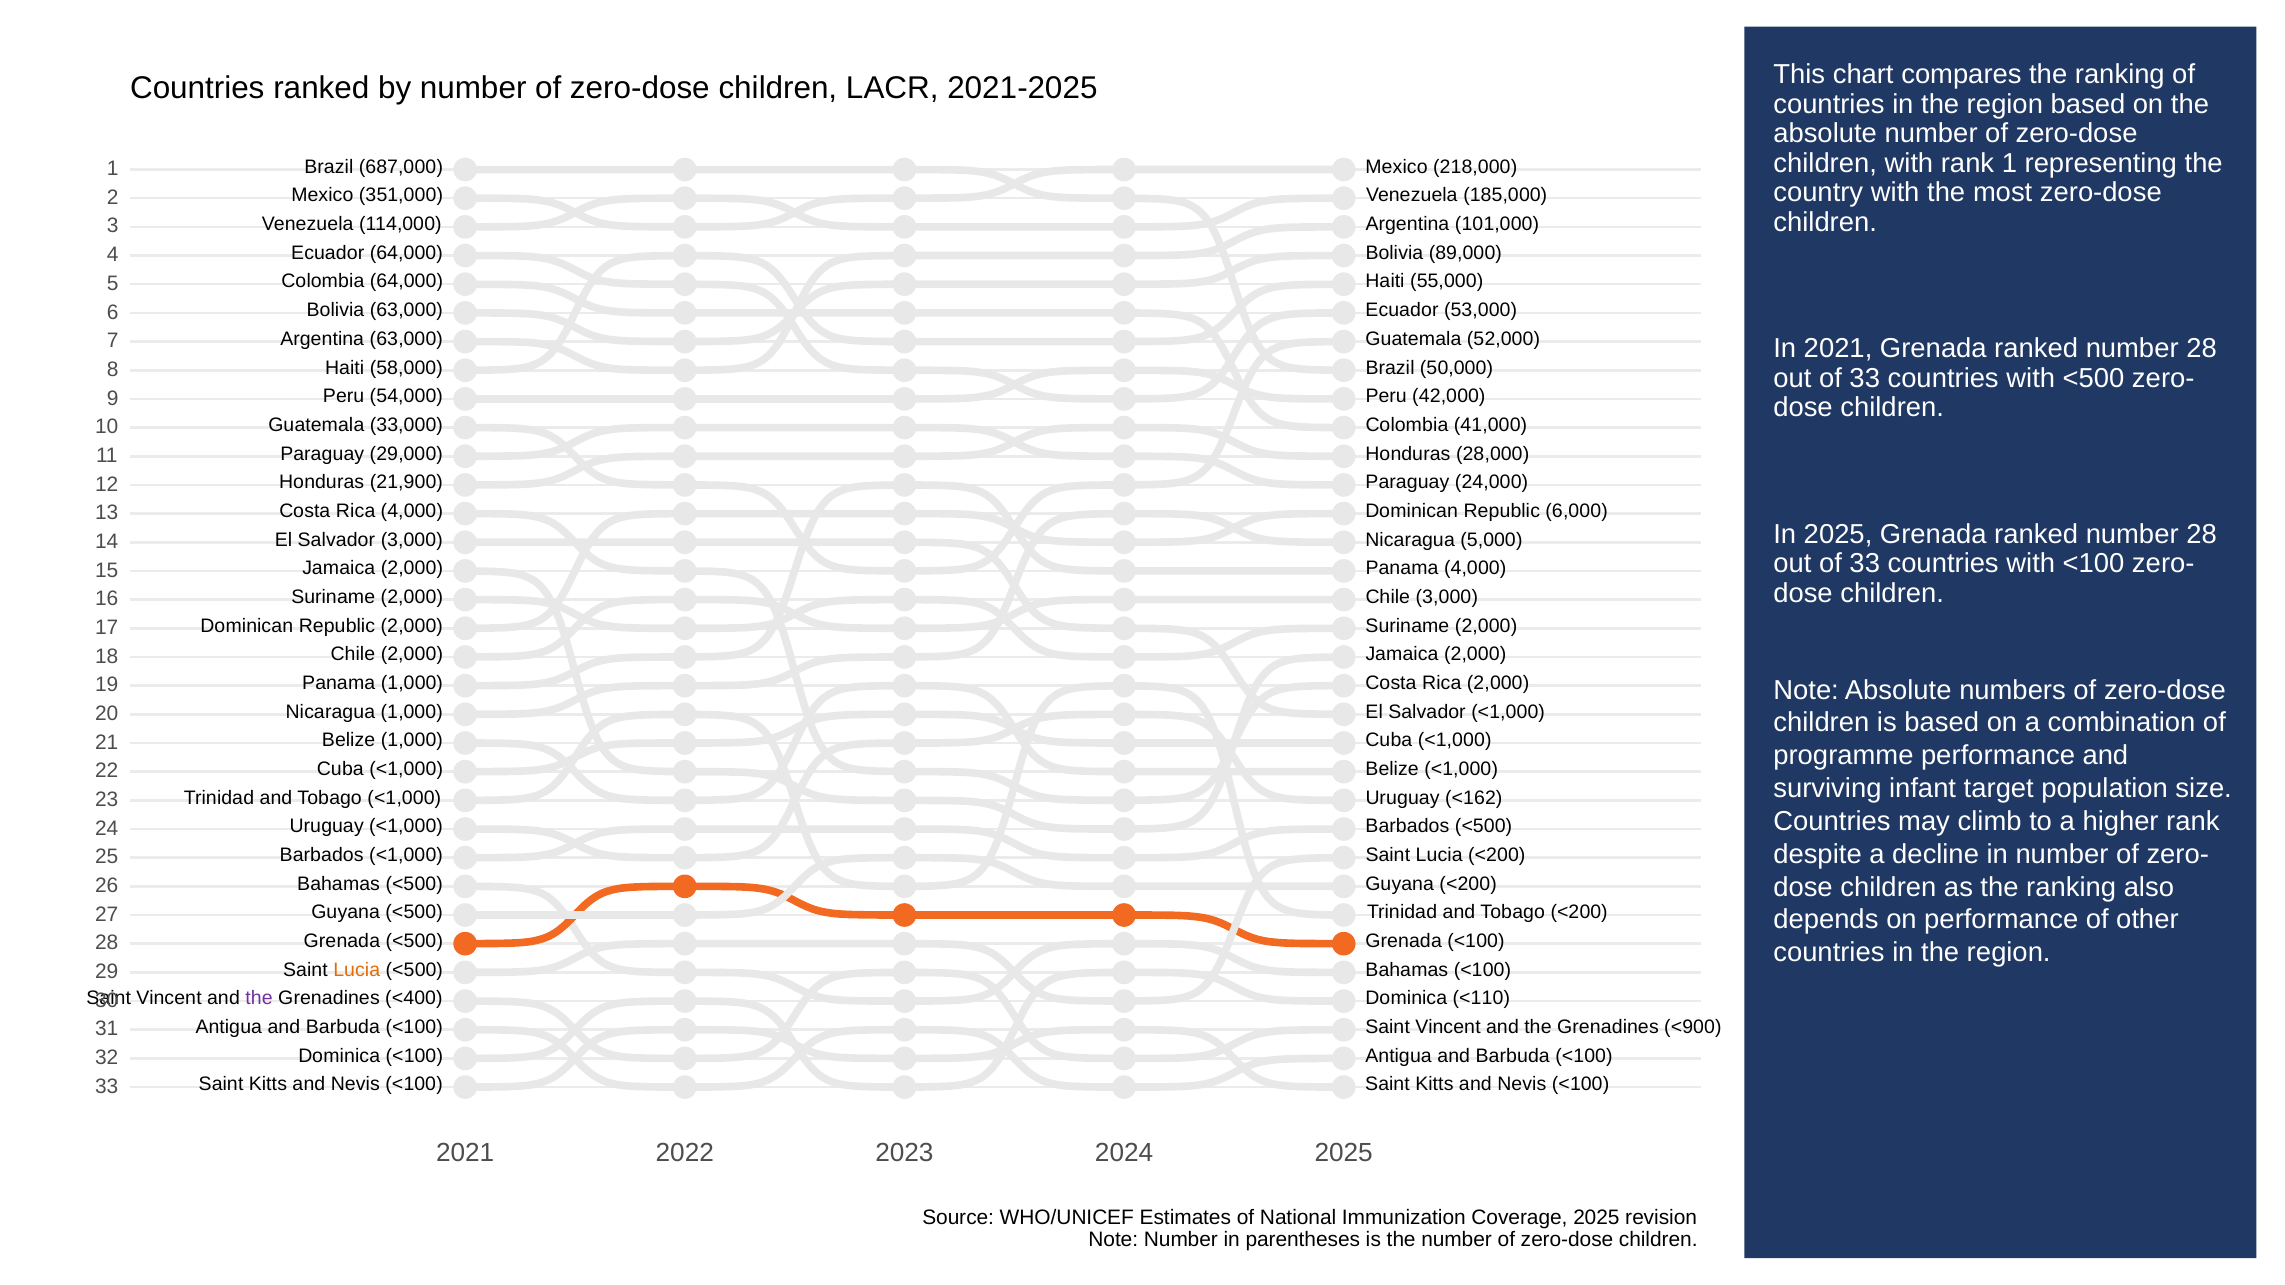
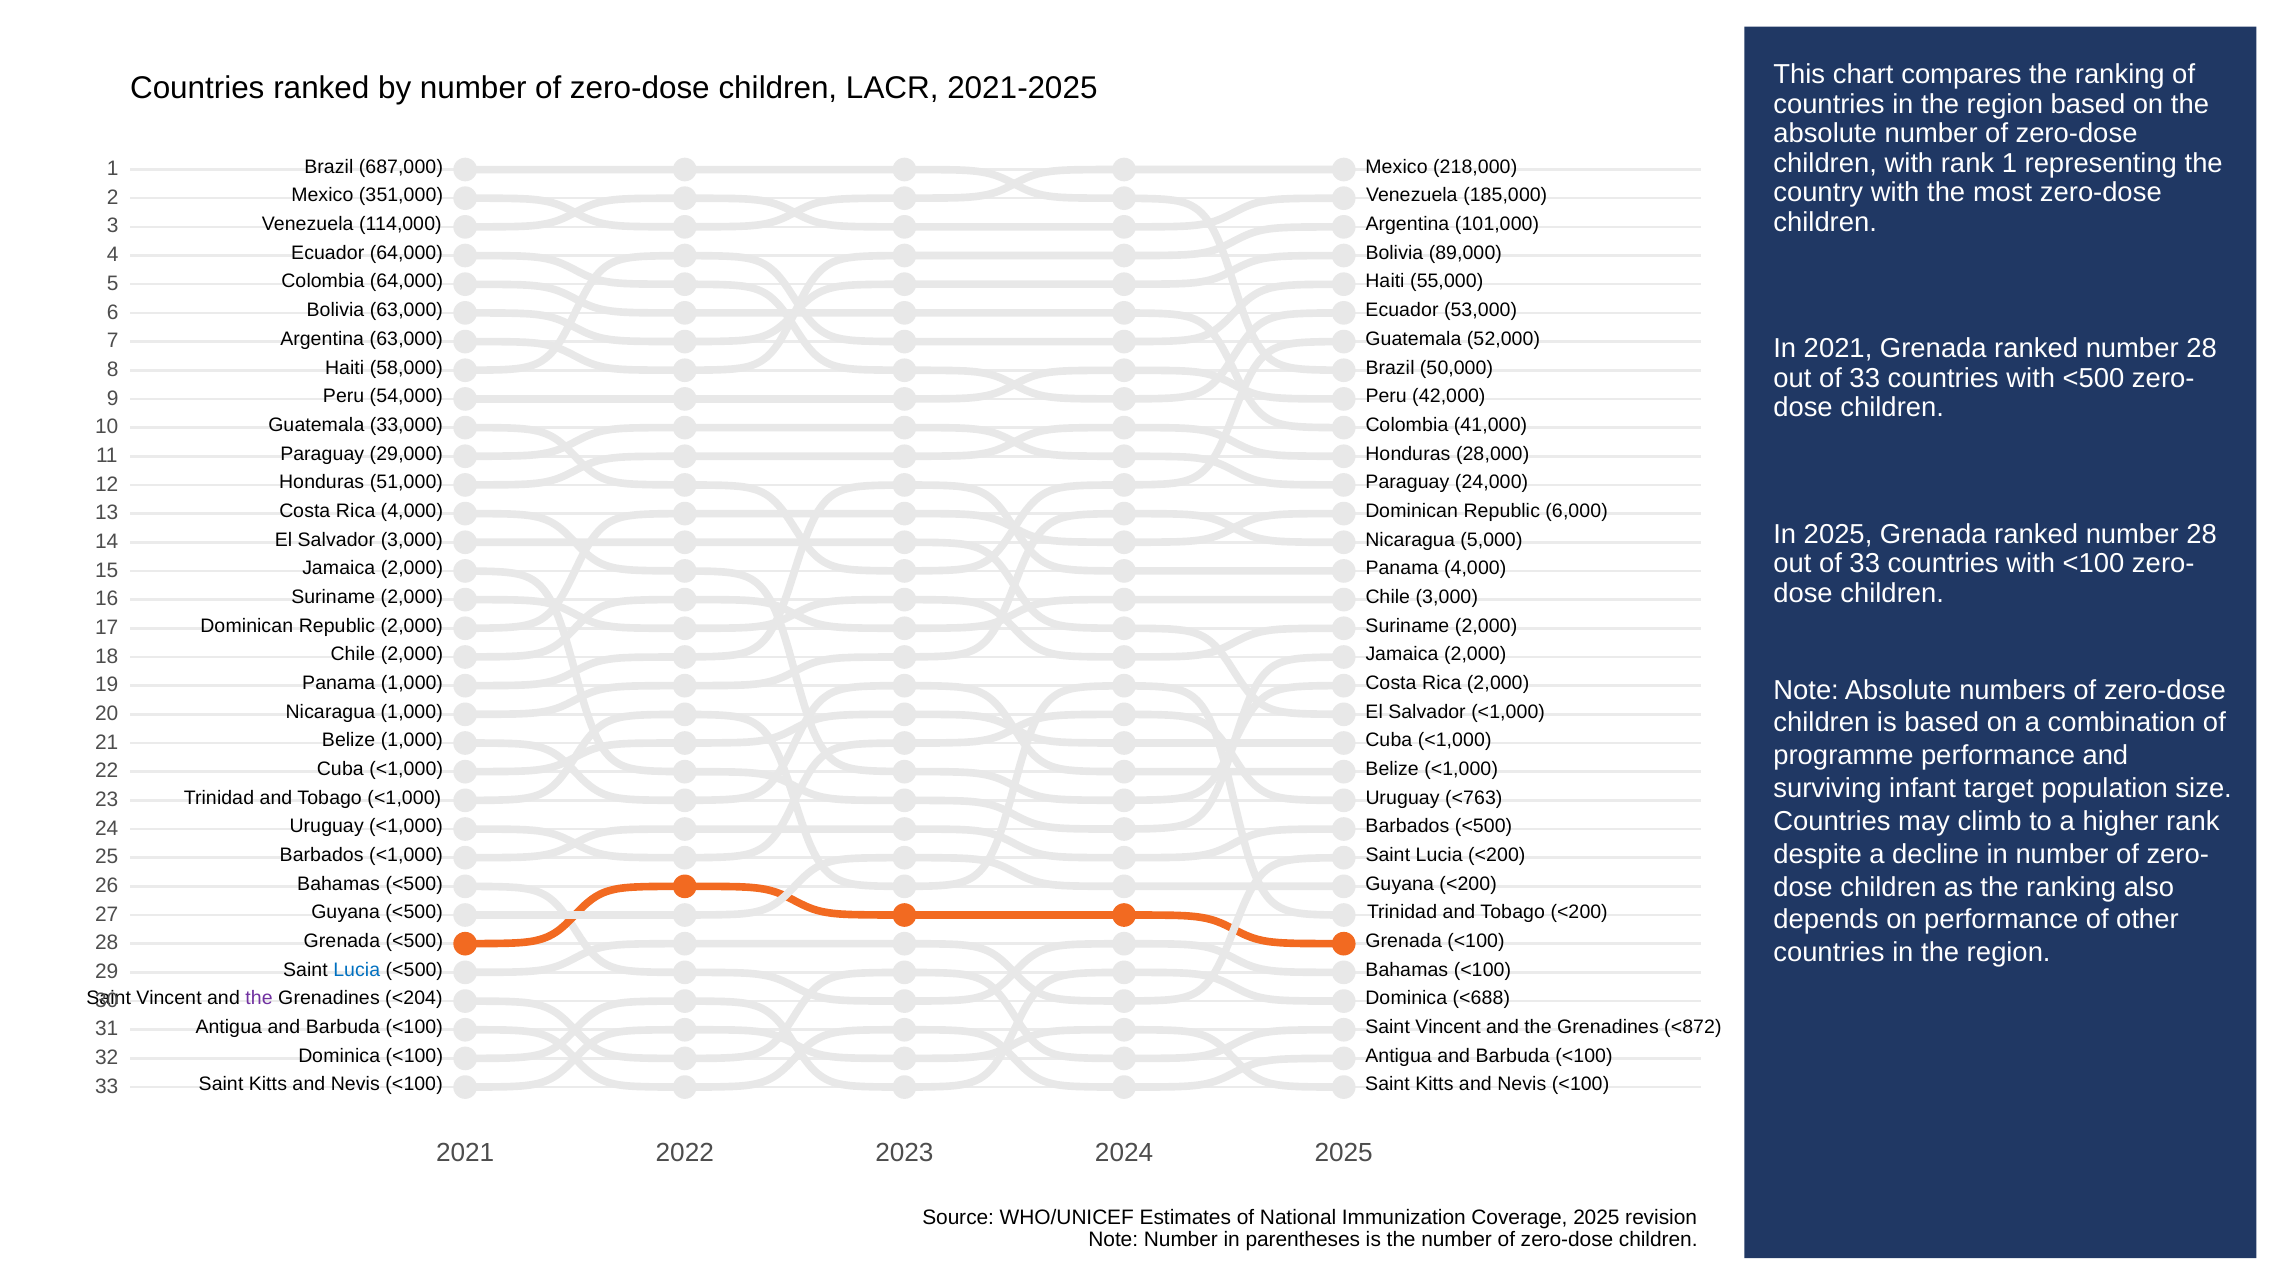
21,900: 21,900 -> 51,000
<162: <162 -> <763
Lucia at (357, 970) colour: orange -> blue
<400: <400 -> <204
<110: <110 -> <688
<900: <900 -> <872
